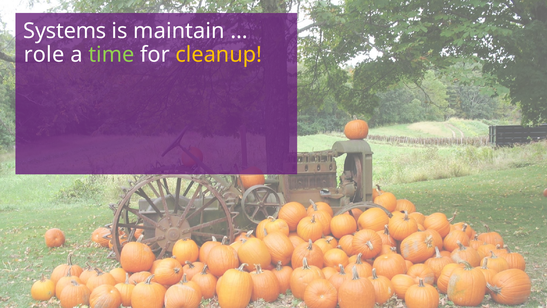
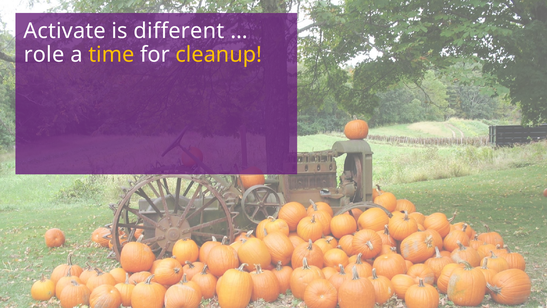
Systems: Systems -> Activate
maintain: maintain -> different
time colour: light green -> yellow
